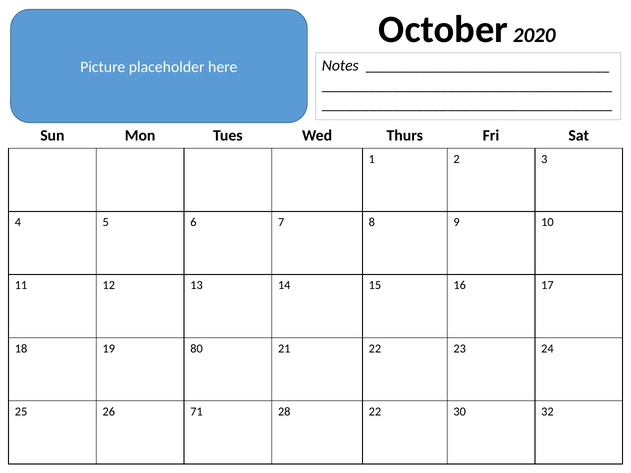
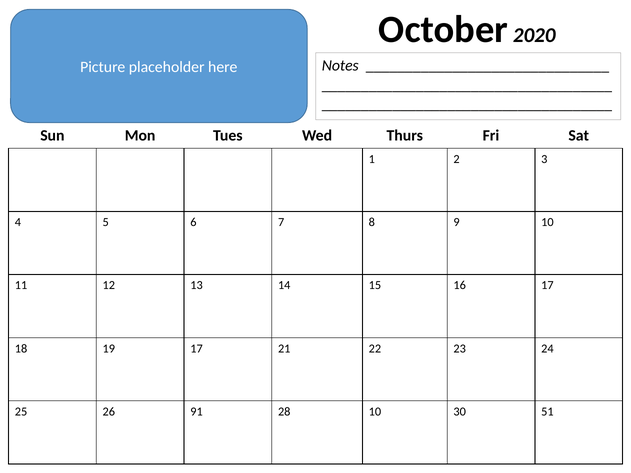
19 80: 80 -> 17
71: 71 -> 91
28 22: 22 -> 10
32: 32 -> 51
